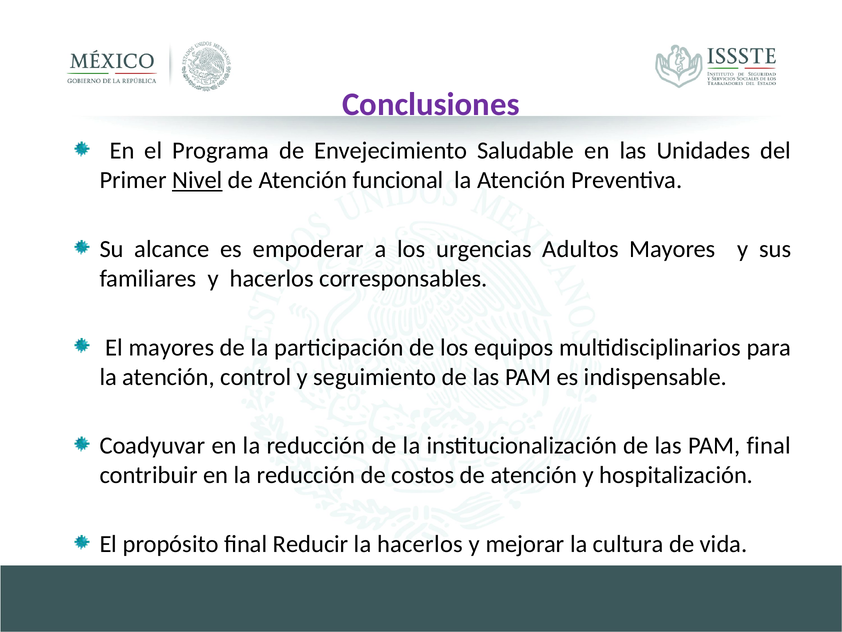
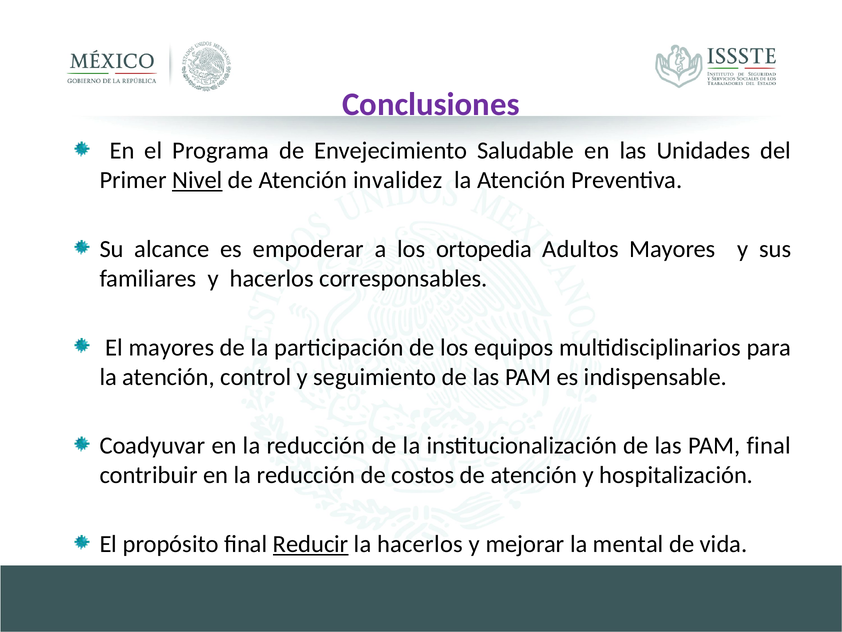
funcional: funcional -> invalidez
urgencias: urgencias -> ortopedia
Reducir underline: none -> present
cultura: cultura -> mental
